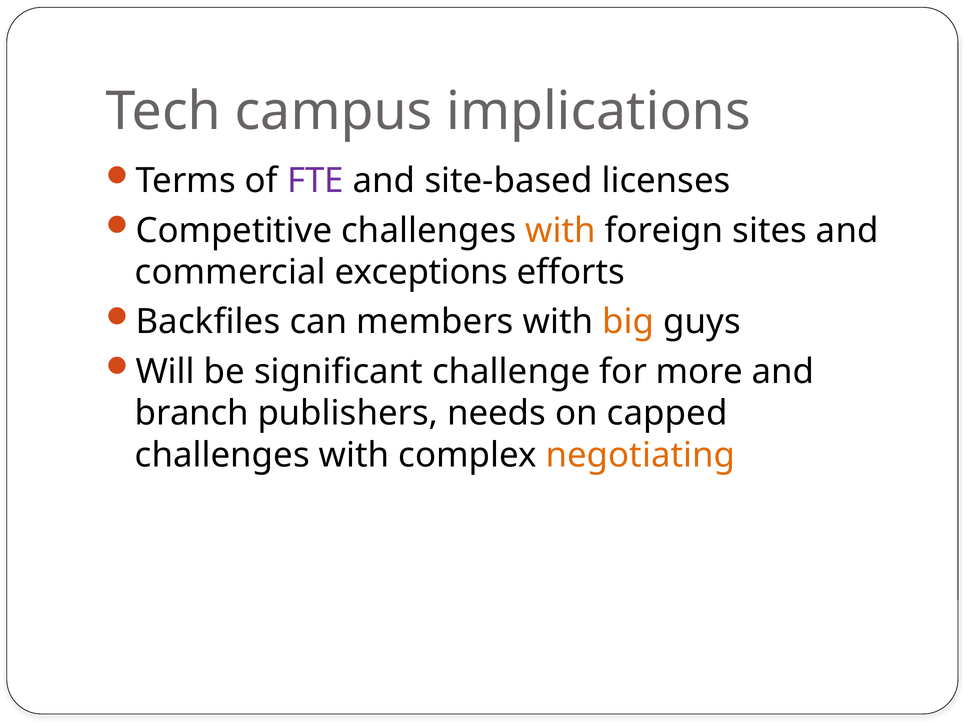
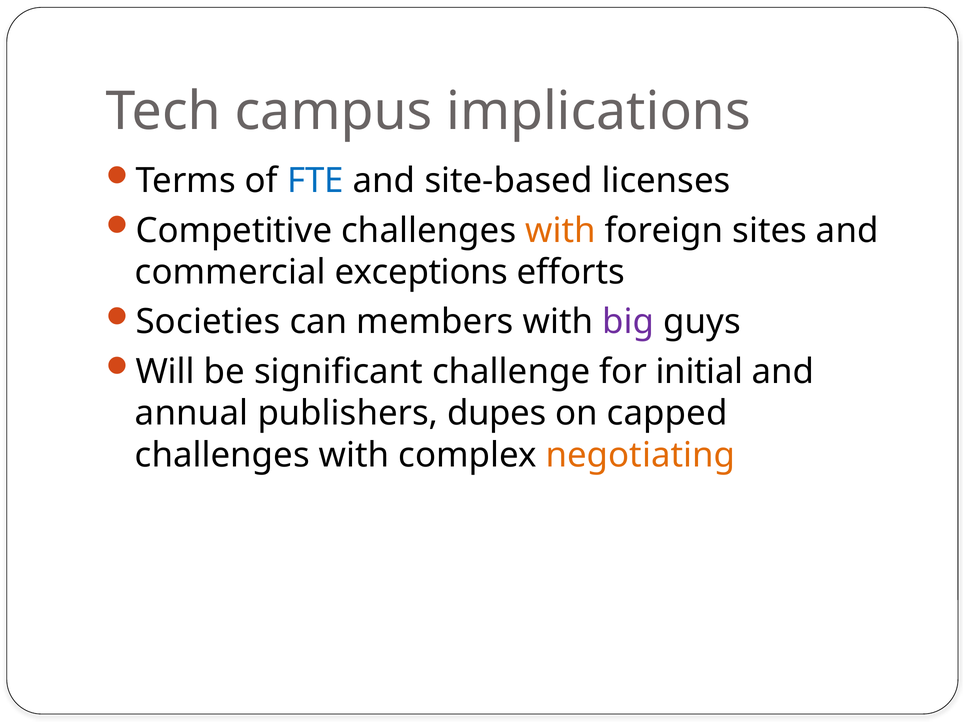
FTE colour: purple -> blue
Backfiles: Backfiles -> Societies
big colour: orange -> purple
more: more -> initial
branch: branch -> annual
needs: needs -> dupes
